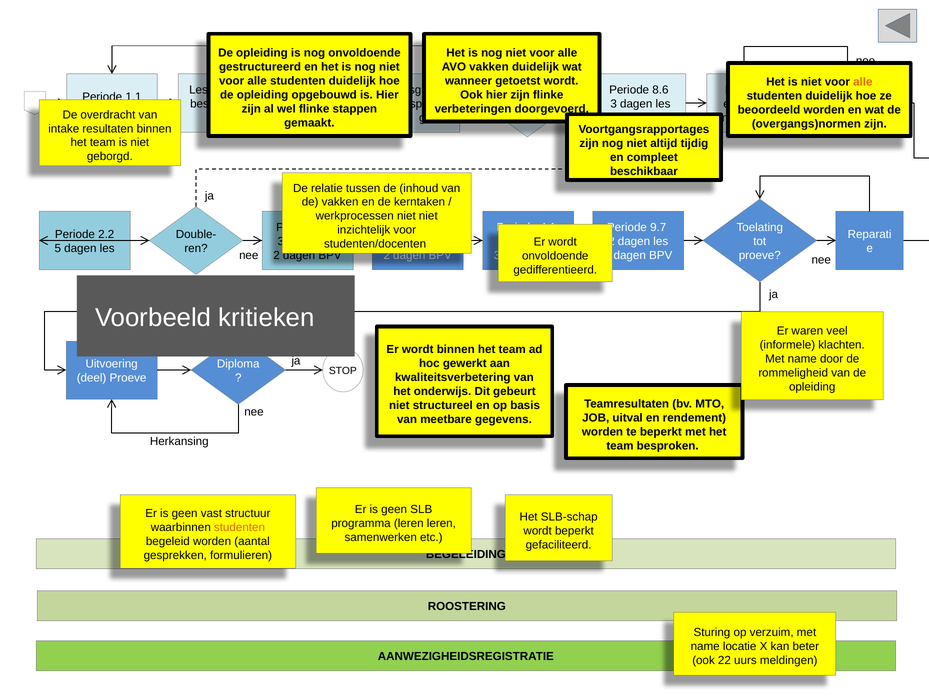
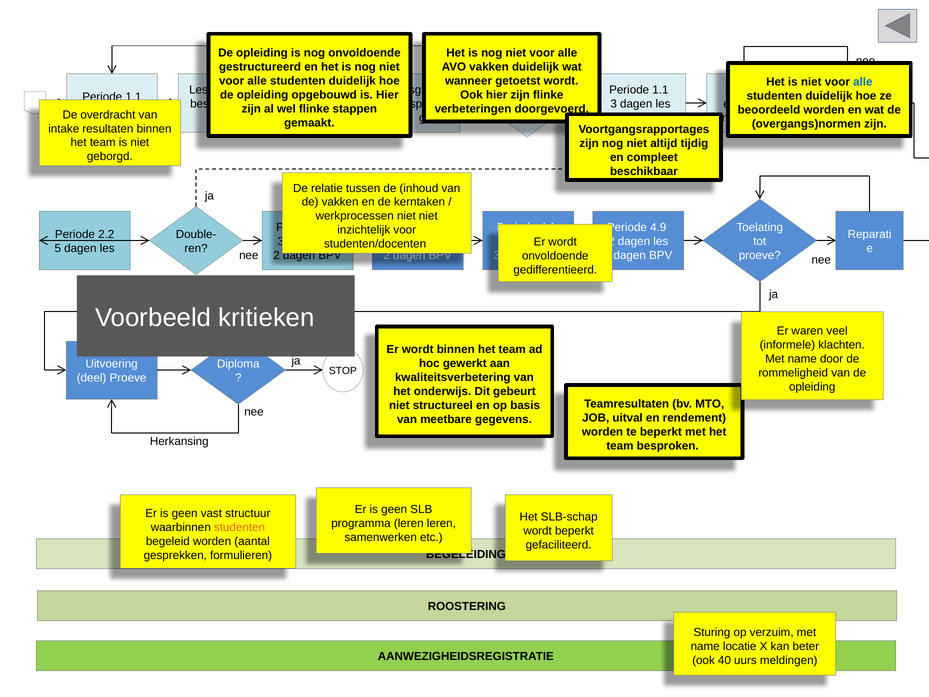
alle at (863, 82) colour: orange -> blue
8.6 at (660, 90): 8.6 -> 1.1
9.7: 9.7 -> 4.9
22: 22 -> 40
